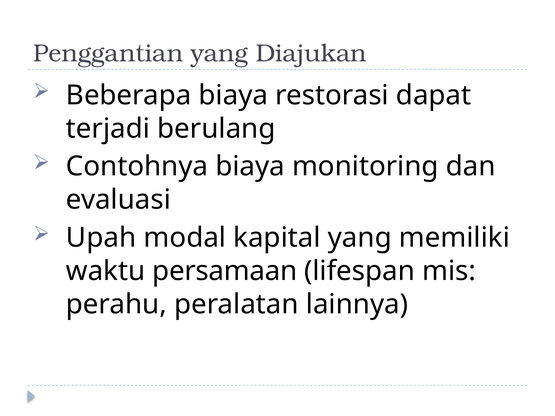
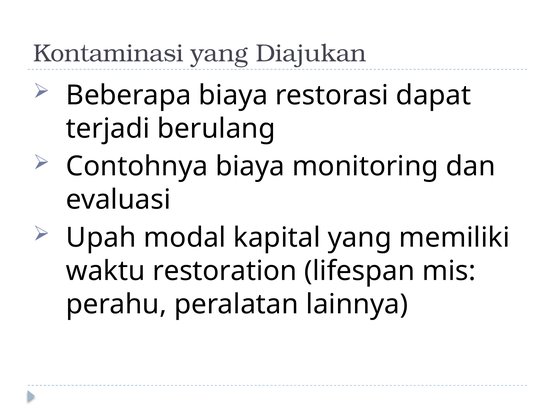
Penggantian: Penggantian -> Kontaminasi
persamaan: persamaan -> restoration
